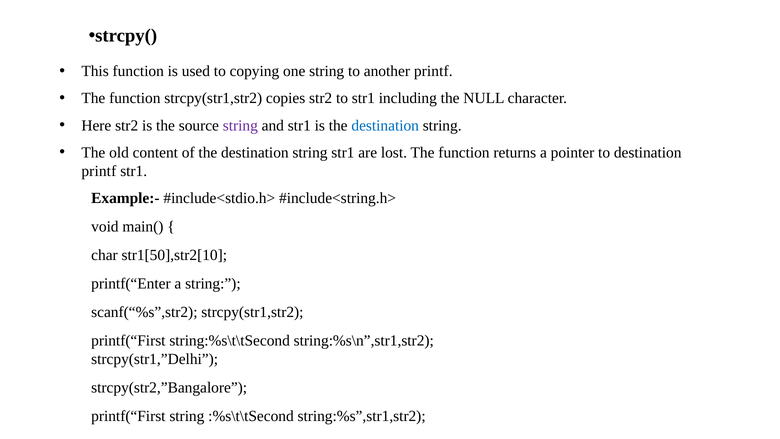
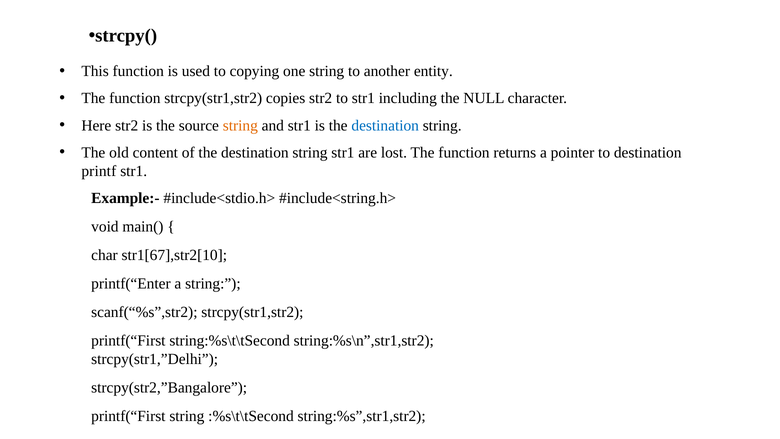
another printf: printf -> entity
string at (240, 125) colour: purple -> orange
str1[50],str2[10: str1[50],str2[10 -> str1[67],str2[10
